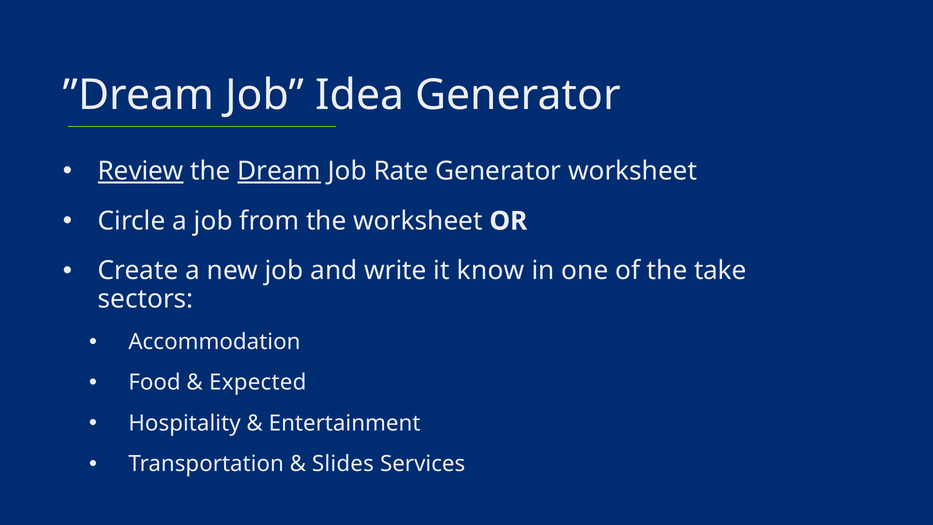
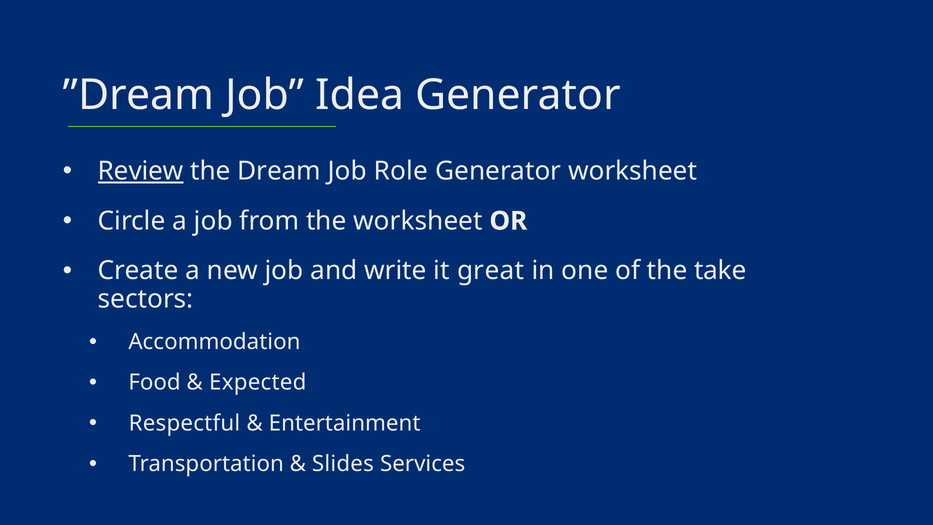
Dream underline: present -> none
Rate: Rate -> Role
know: know -> great
Hospitality: Hospitality -> Respectful
